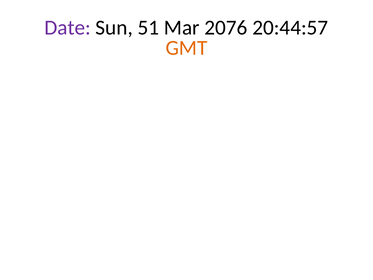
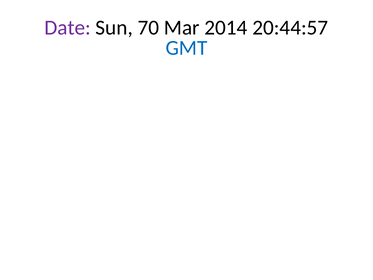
51: 51 -> 70
2076: 2076 -> 2014
GMT colour: orange -> blue
